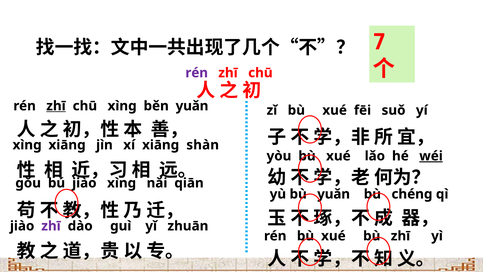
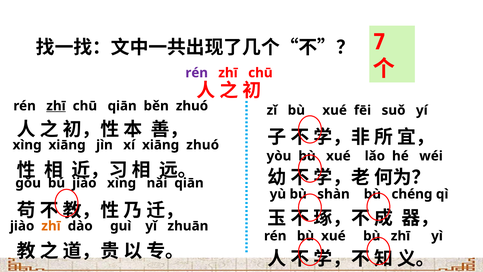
chū xìng: xìng -> qiān
běn yuǎn: yuǎn -> zhuó
xiānɡ shàn: shàn -> zhuó
wéi underline: present -> none
bù yuǎn: yuǎn -> shàn
zhī at (51, 226) colour: purple -> orange
